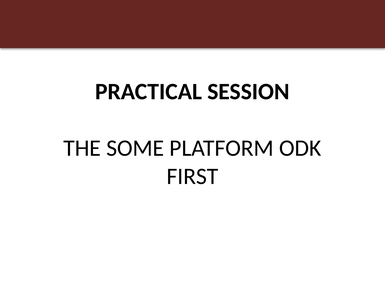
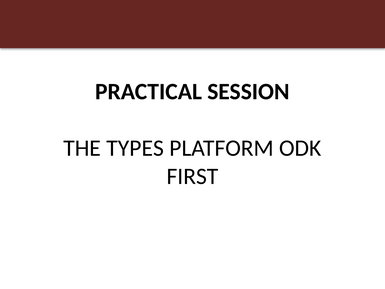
SOME: SOME -> TYPES
